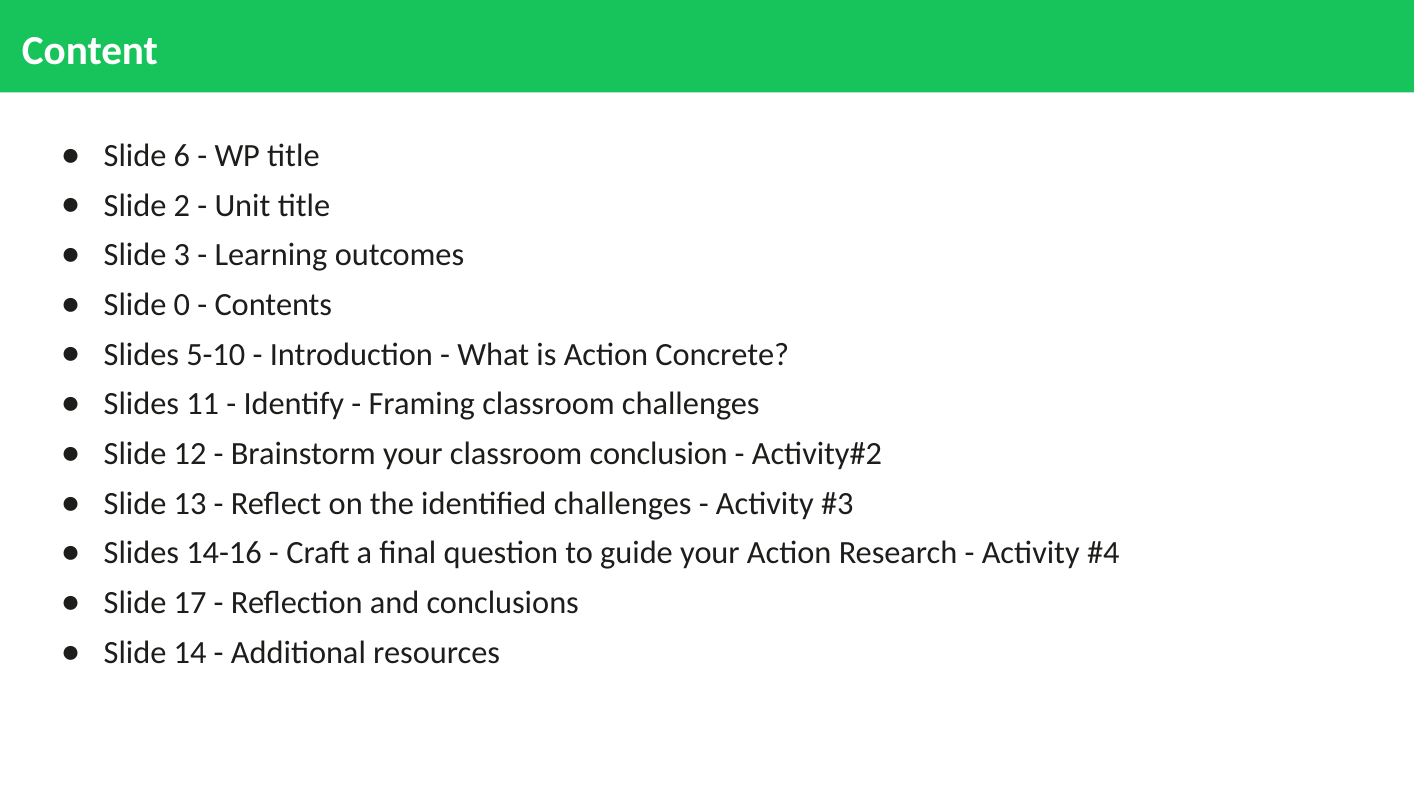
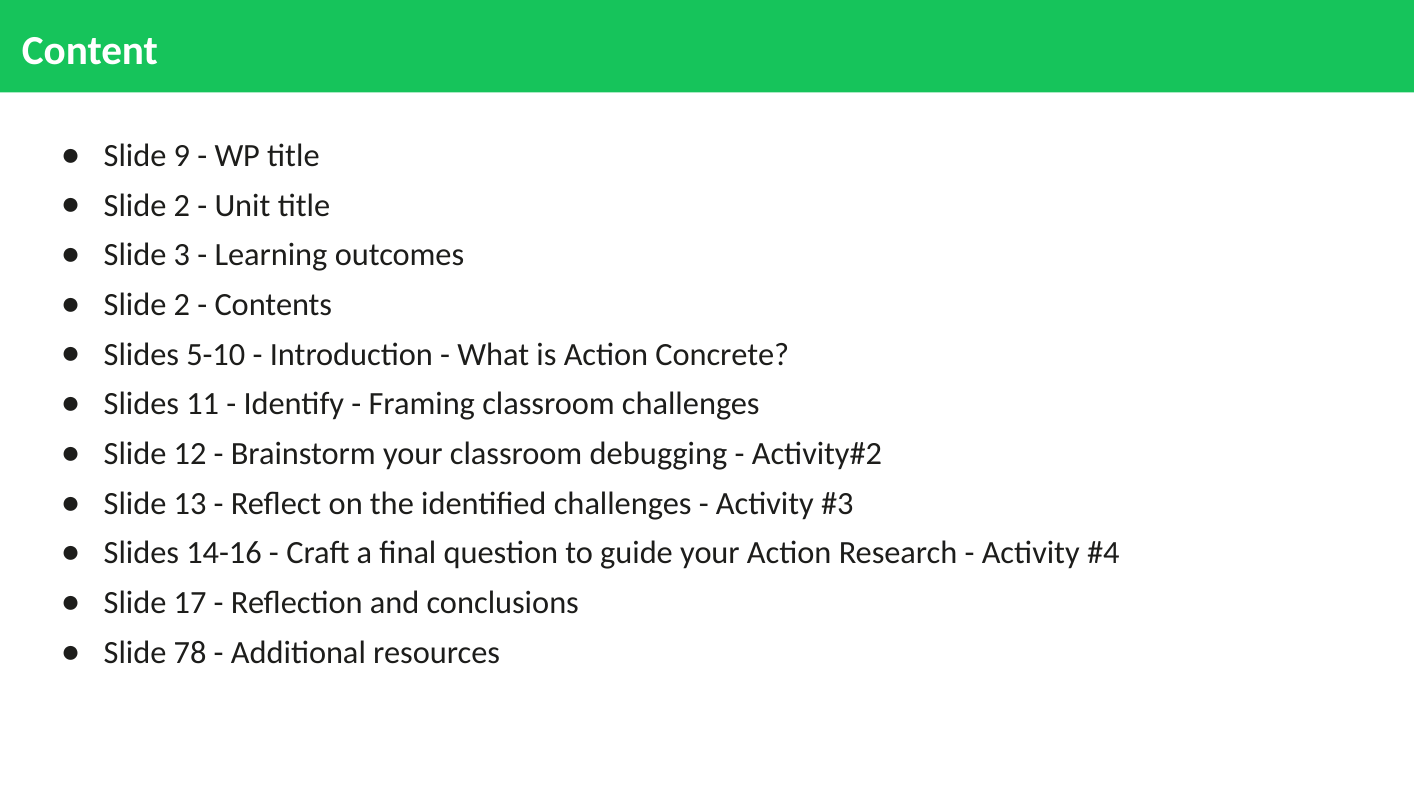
6: 6 -> 9
0 at (182, 305): 0 -> 2
conclusion: conclusion -> debugging
14: 14 -> 78
